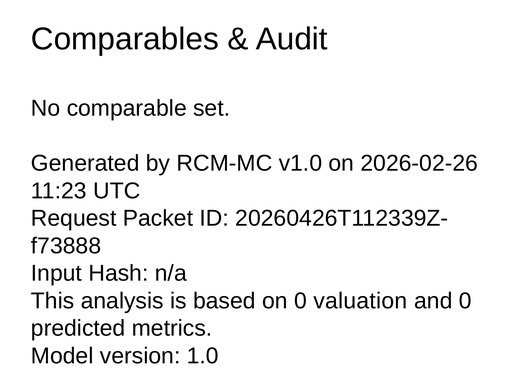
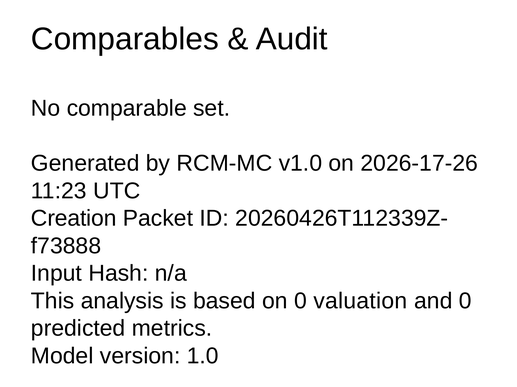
2026-02-26: 2026-02-26 -> 2026-17-26
Request: Request -> Creation
